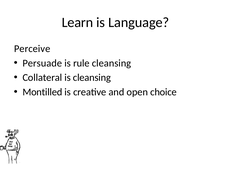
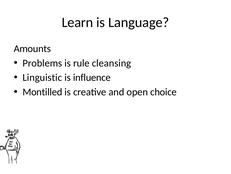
Perceive: Perceive -> Amounts
Persuade: Persuade -> Problems
Collateral: Collateral -> Linguistic
is cleansing: cleansing -> influence
